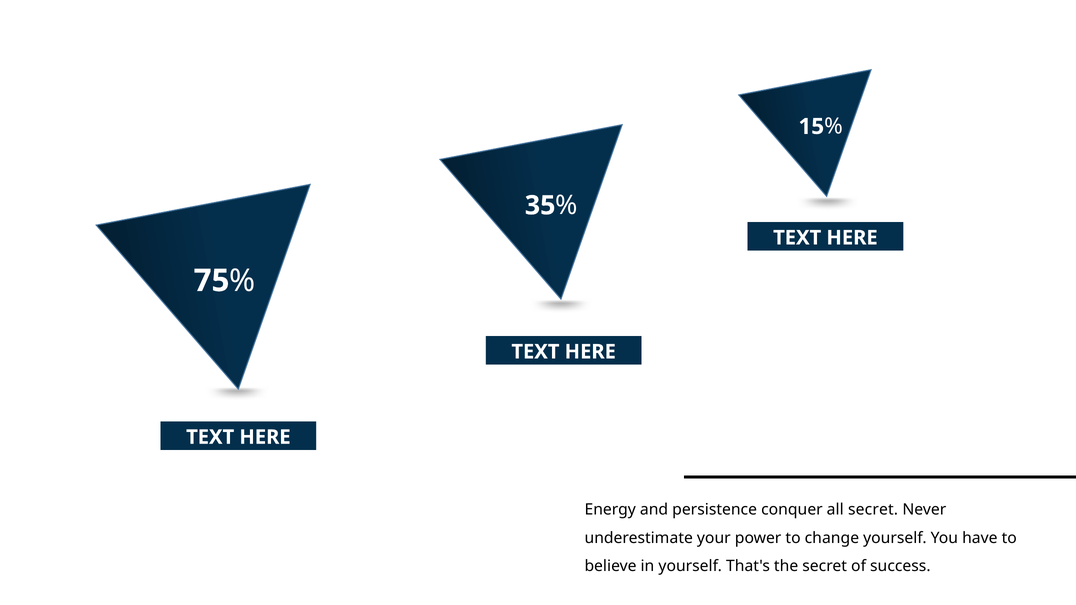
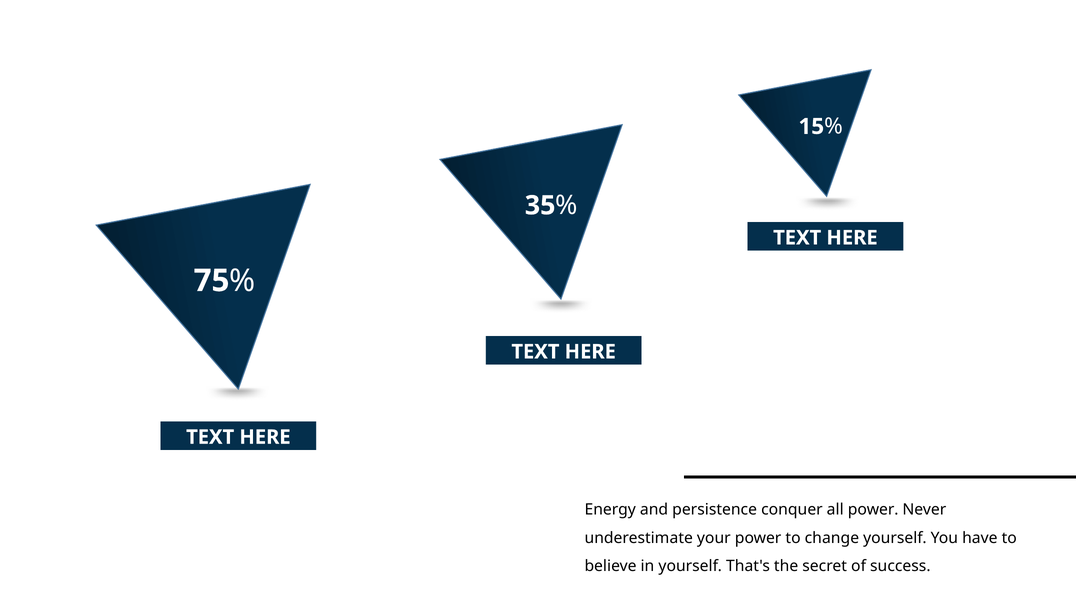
all secret: secret -> power
